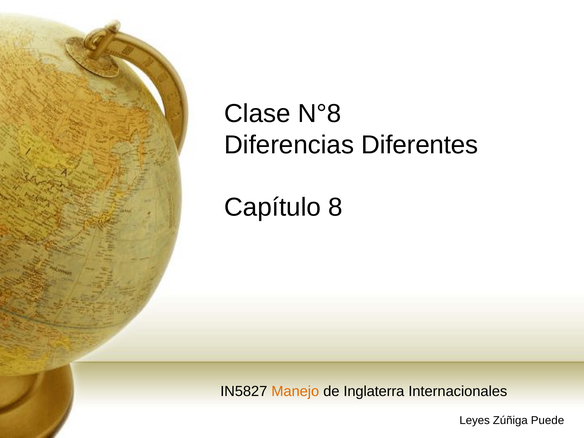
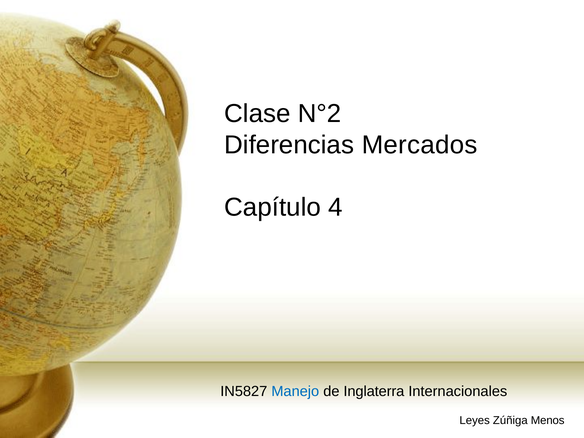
N°8: N°8 -> N°2
Diferentes: Diferentes -> Mercados
8: 8 -> 4
Manejo colour: orange -> blue
Puede: Puede -> Menos
